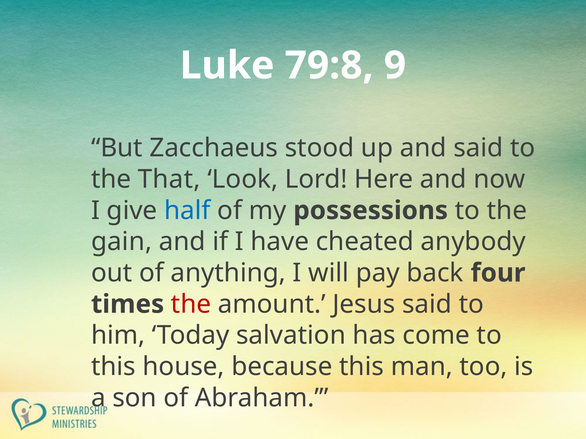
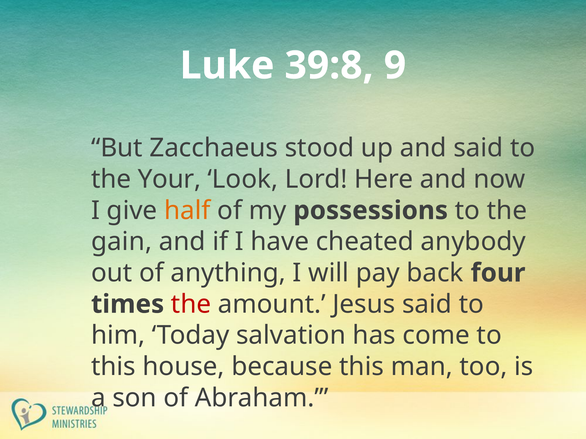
79:8: 79:8 -> 39:8
That: That -> Your
half colour: blue -> orange
